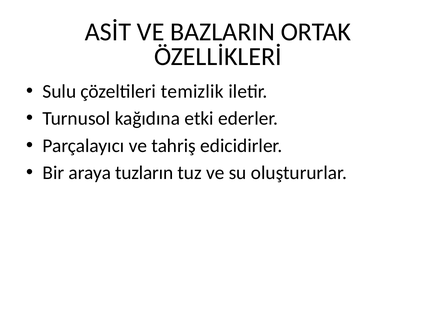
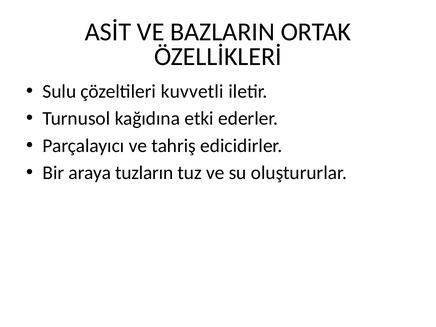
temizlik: temizlik -> kuvvetli
